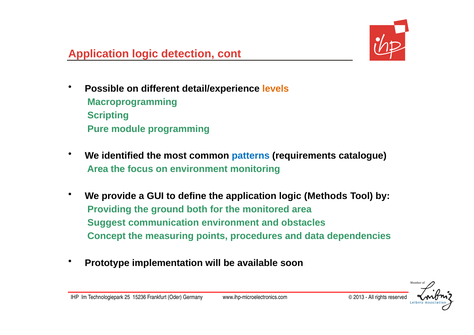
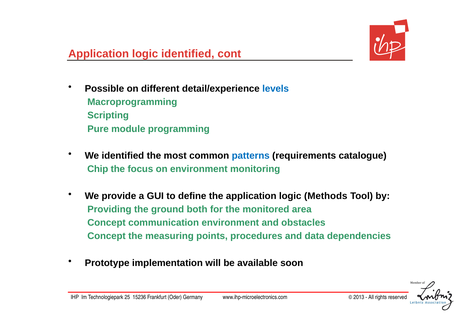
logic detection: detection -> identified
levels colour: orange -> blue
Area at (98, 169): Area -> Chip
Suggest at (106, 223): Suggest -> Concept
